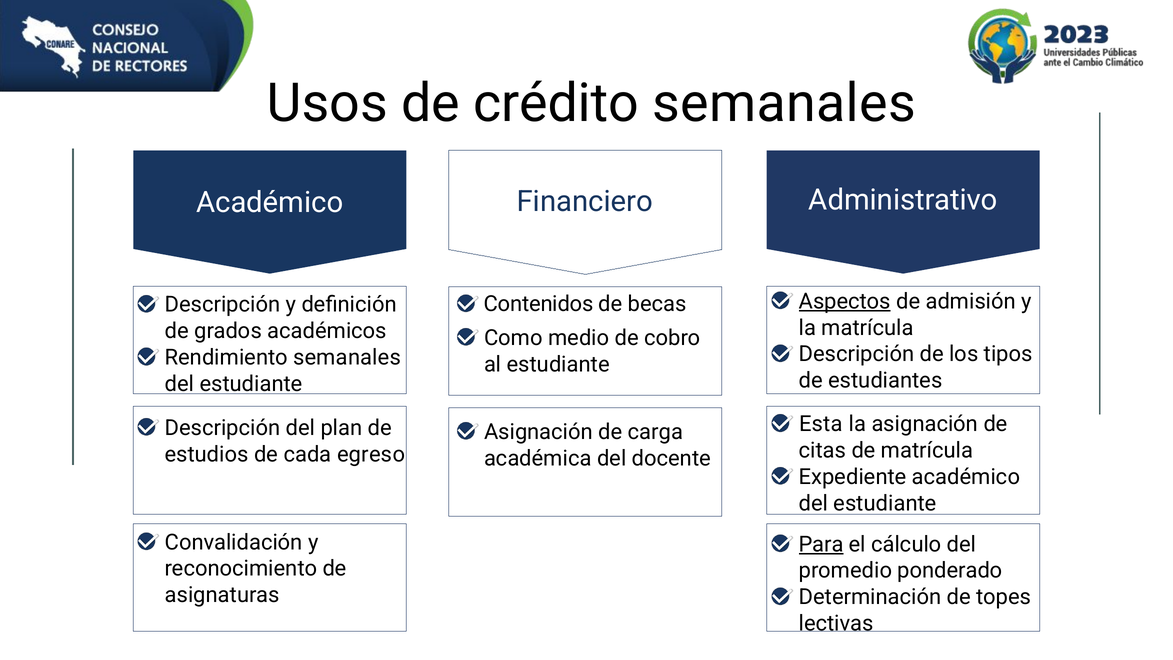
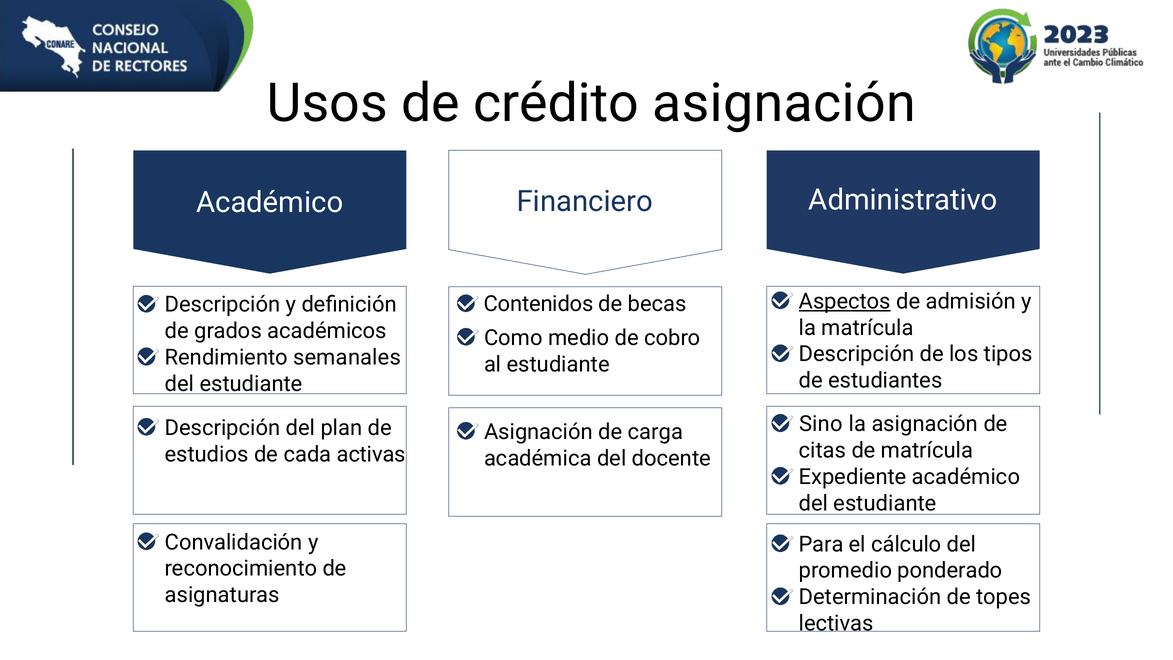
crédito semanales: semanales -> asignación
Esta: Esta -> Sino
egreso: egreso -> activas
Para underline: present -> none
